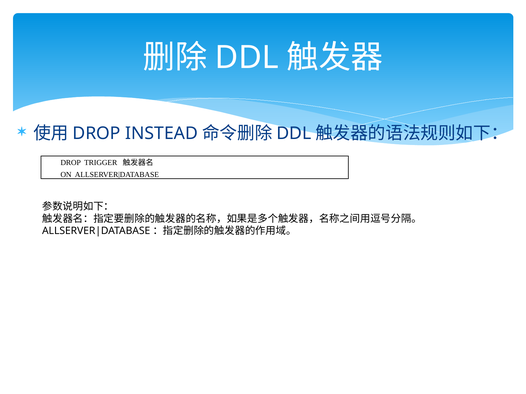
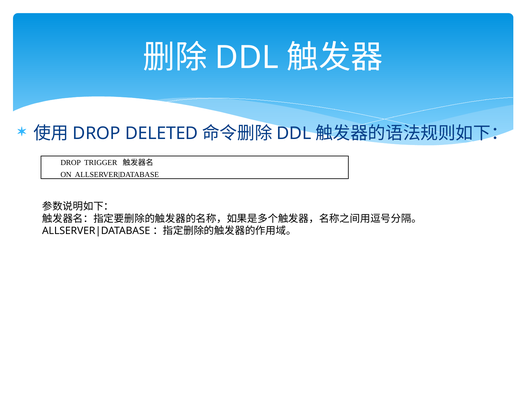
INSTEAD: INSTEAD -> DELETED
